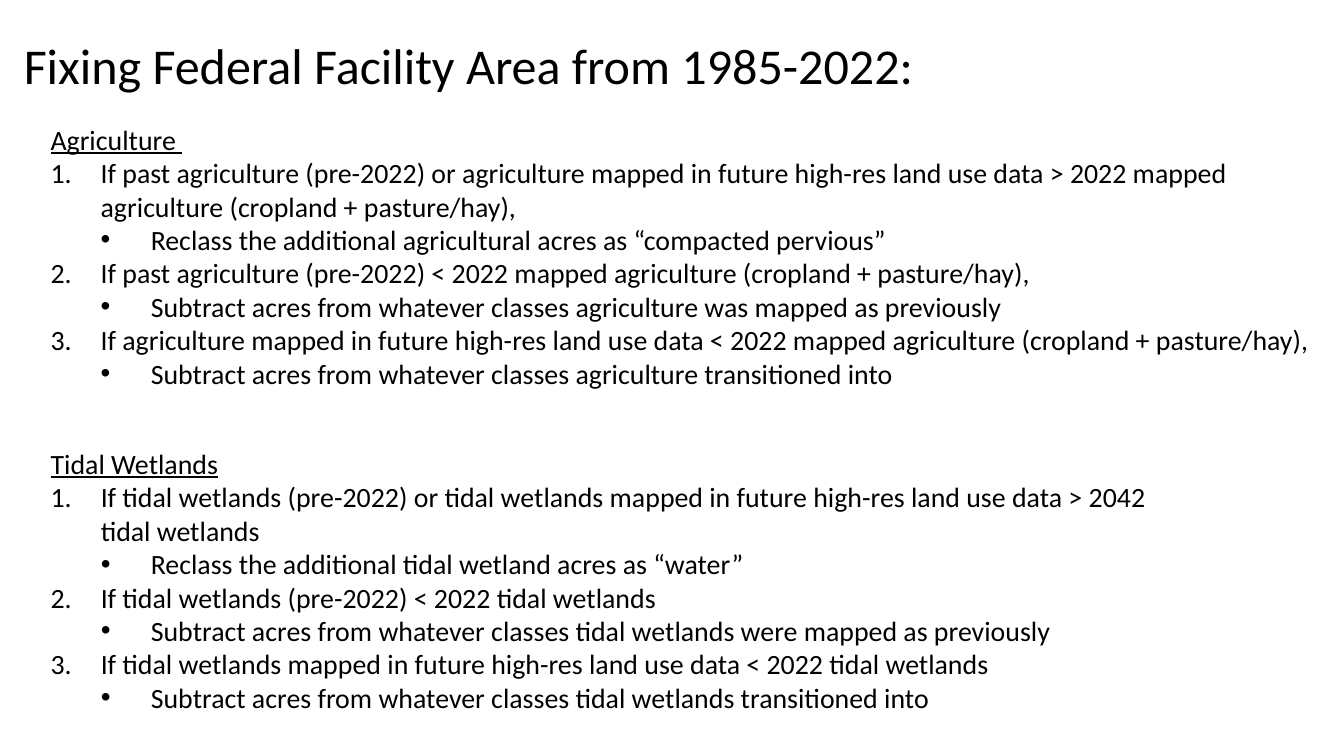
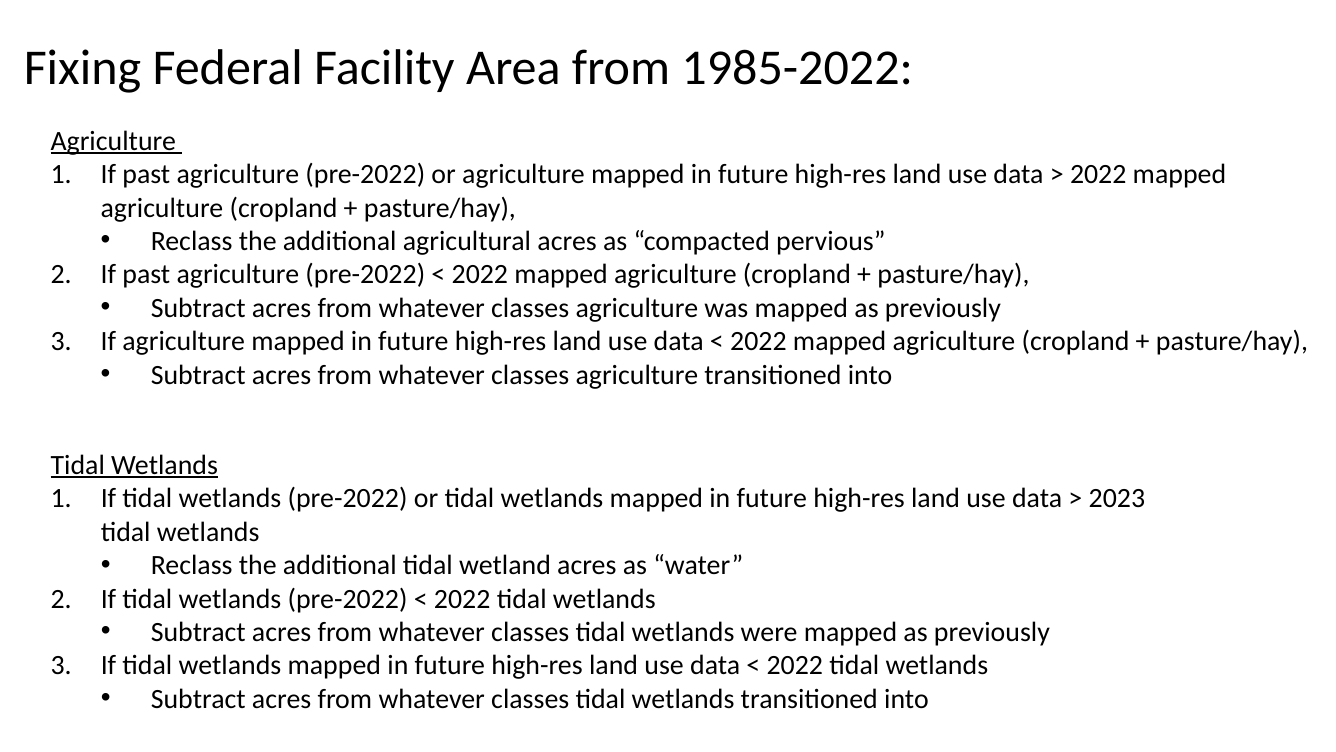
2042: 2042 -> 2023
